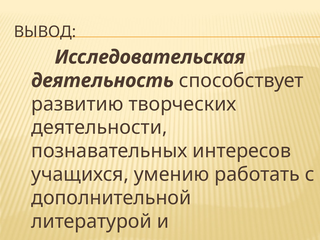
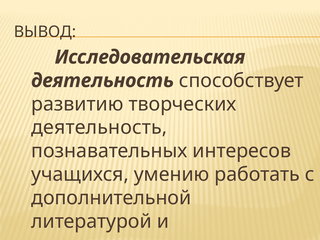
деятельности at (99, 128): деятельности -> деятельность
